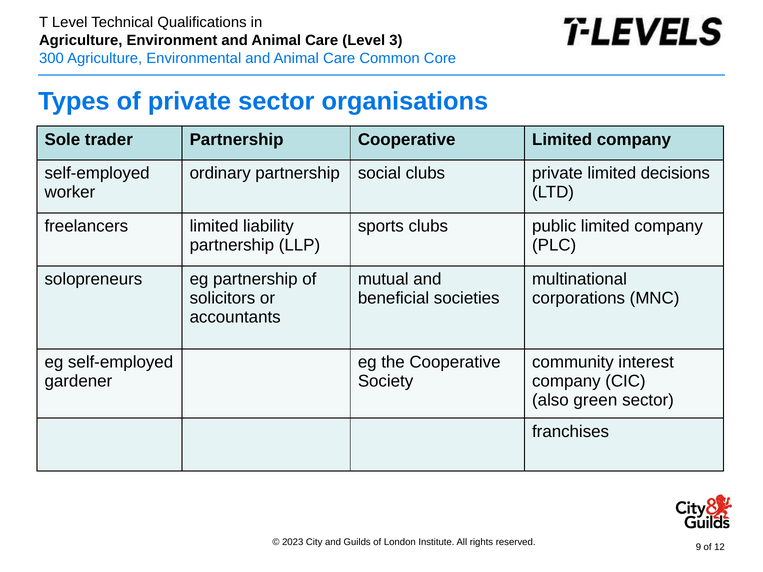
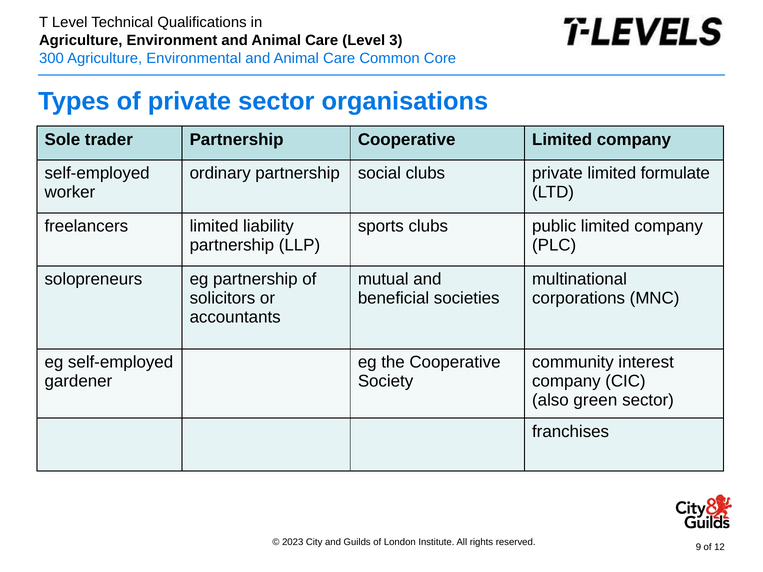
decisions: decisions -> formulate
